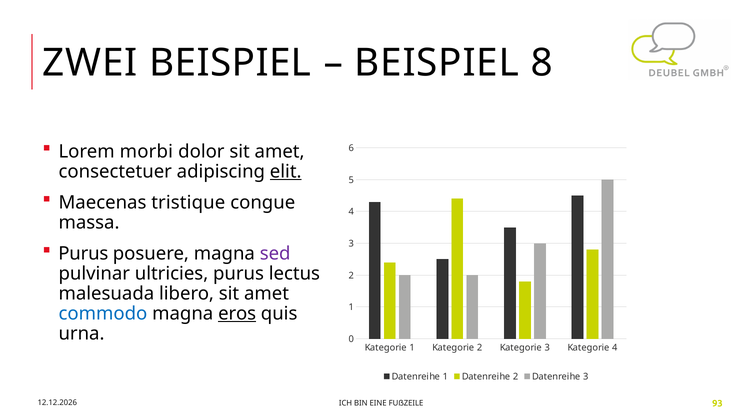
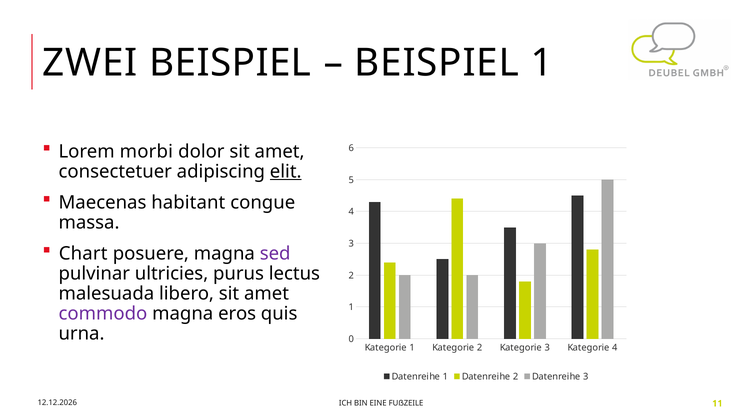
BEISPIEL 8: 8 -> 1
tristique: tristique -> habitant
Purus at (83, 253): Purus -> Chart
commodo colour: blue -> purple
eros underline: present -> none
93: 93 -> 11
